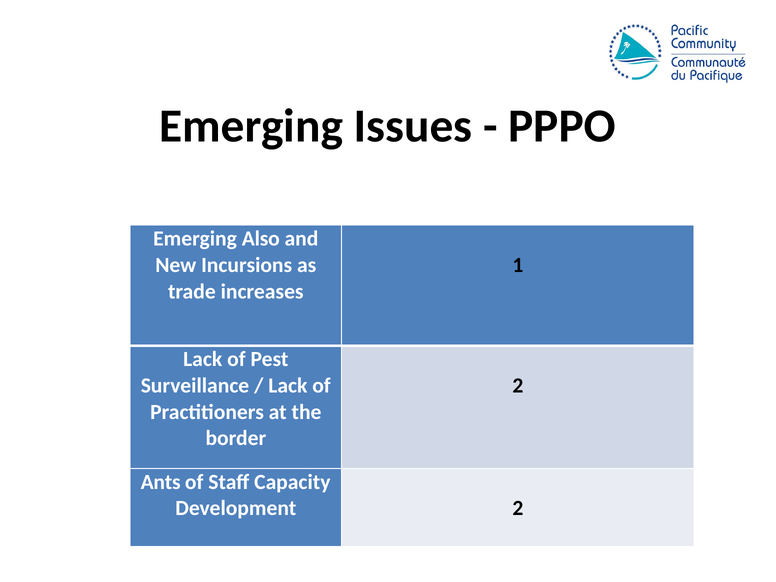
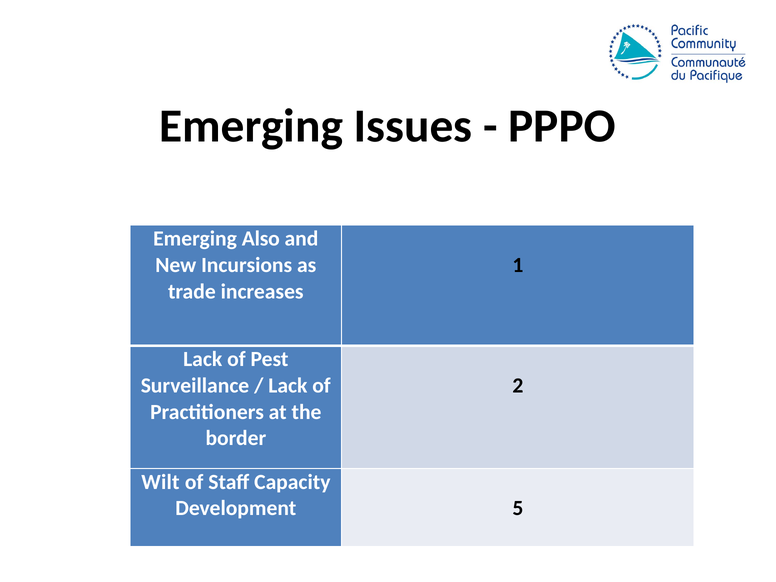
Ants: Ants -> Wilt
Development 2: 2 -> 5
